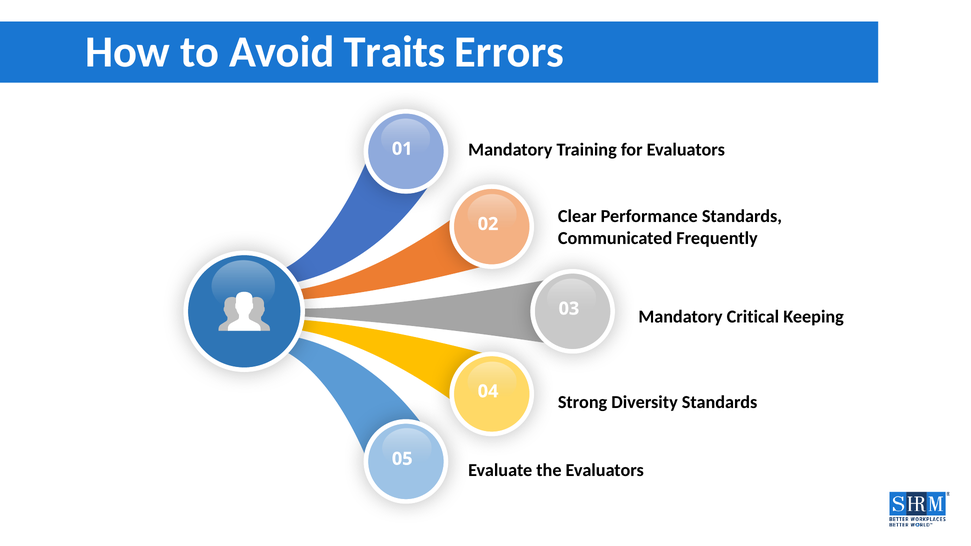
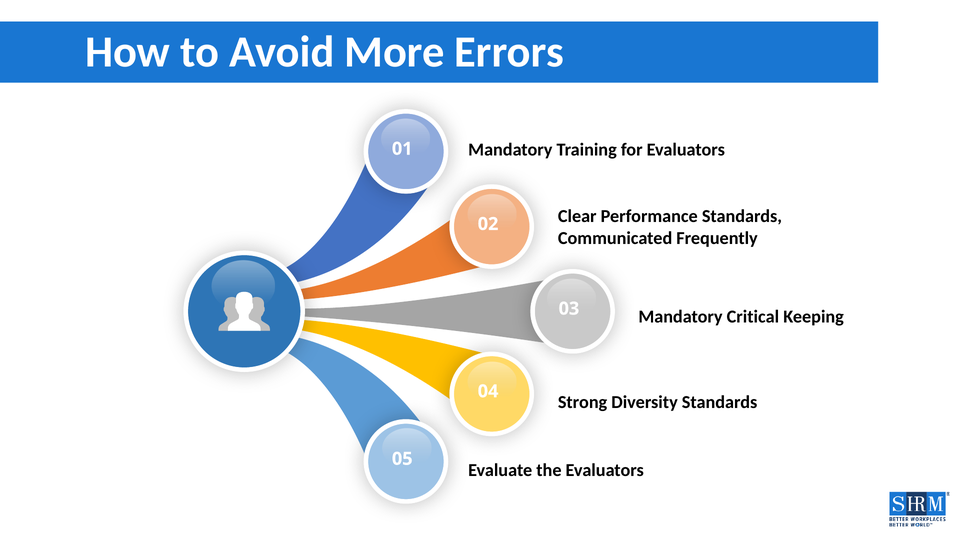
Traits: Traits -> More
